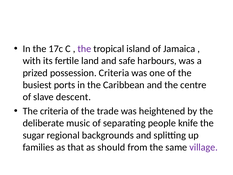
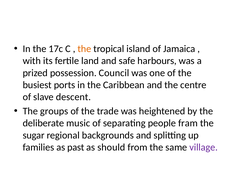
the at (84, 49) colour: purple -> orange
possession Criteria: Criteria -> Council
The criteria: criteria -> groups
knife: knife -> fram
that: that -> past
